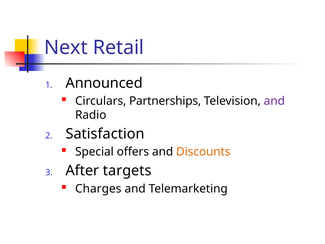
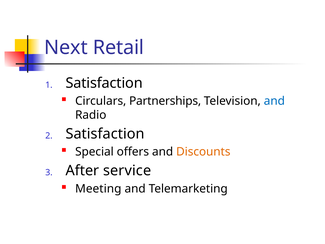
Announced at (104, 83): Announced -> Satisfaction
and at (274, 101) colour: purple -> blue
targets: targets -> service
Charges: Charges -> Meeting
